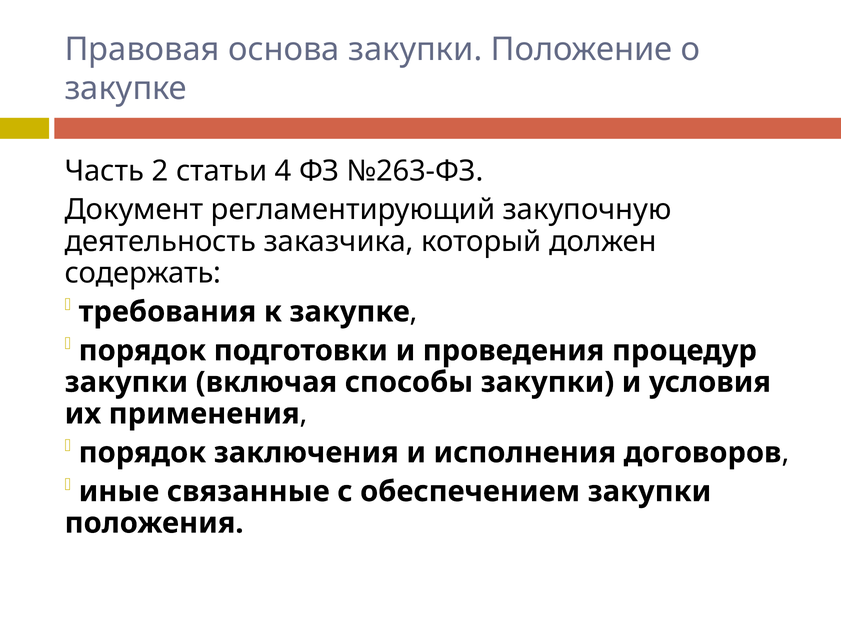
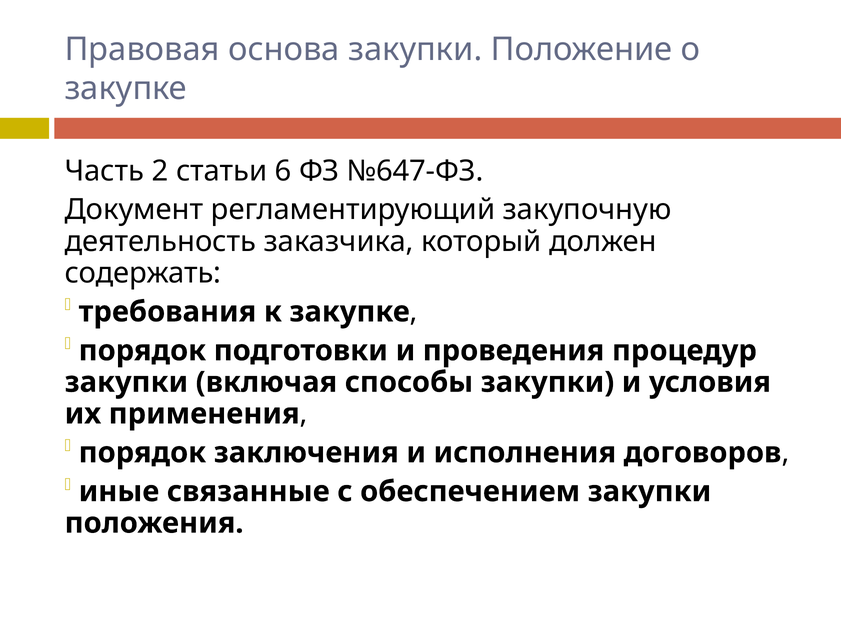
4: 4 -> 6
№263-ФЗ: №263-ФЗ -> №647-ФЗ
